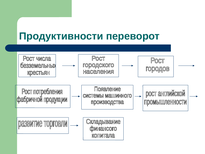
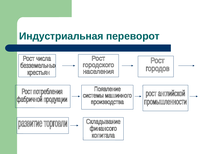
Продуктивности: Продуктивности -> Индустриальная
